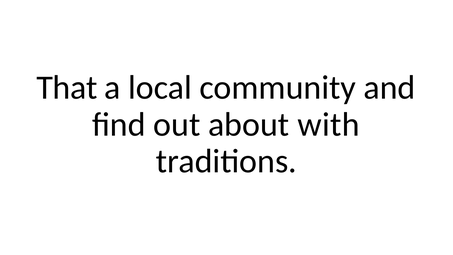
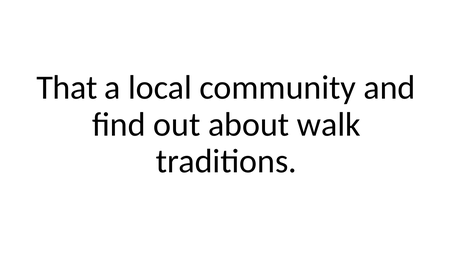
with: with -> walk
